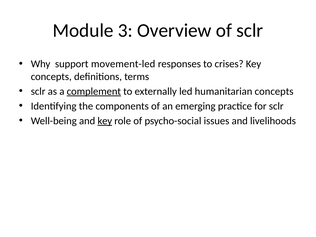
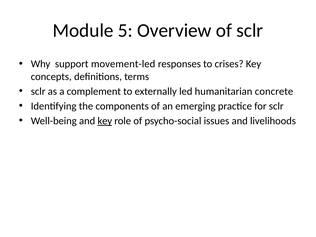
3: 3 -> 5
complement underline: present -> none
humanitarian concepts: concepts -> concrete
